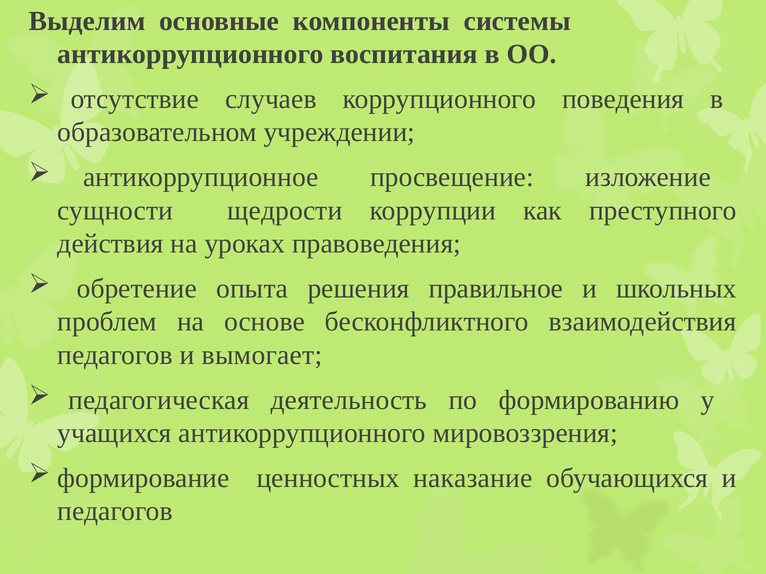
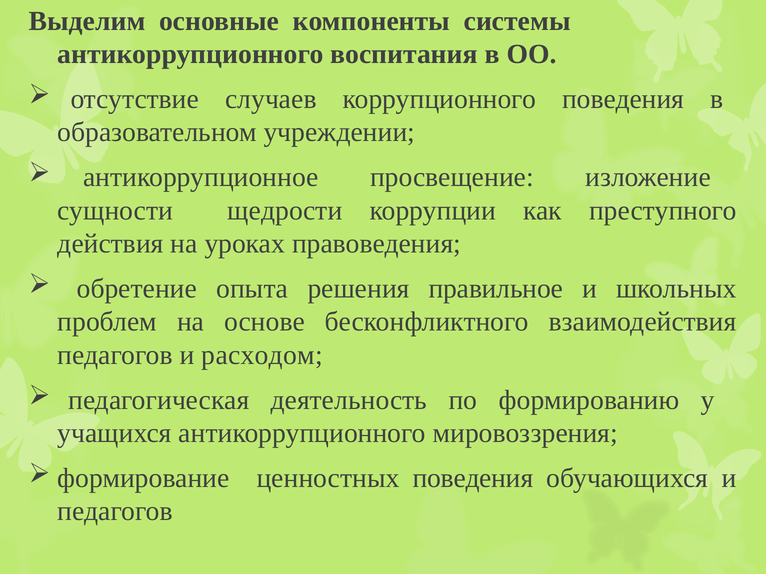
вымогает: вымогает -> расходом
ценностных наказание: наказание -> поведения
